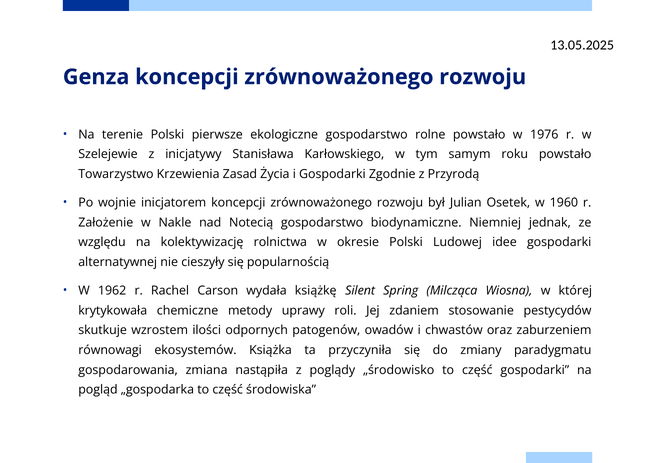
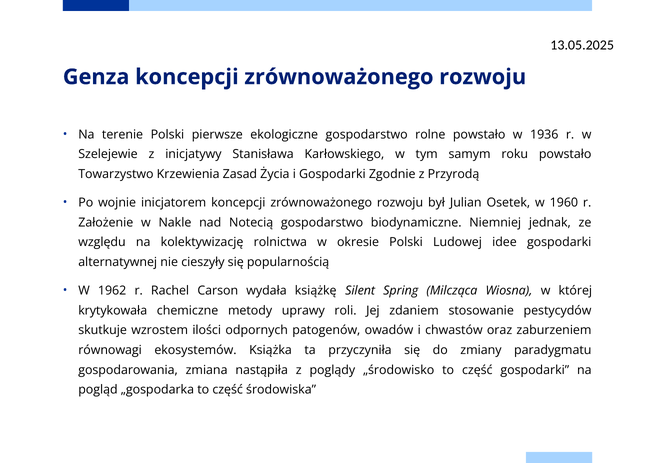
1976: 1976 -> 1936
